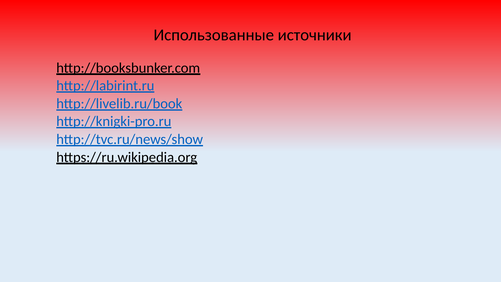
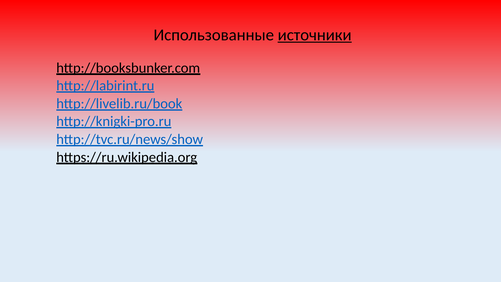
источники underline: none -> present
